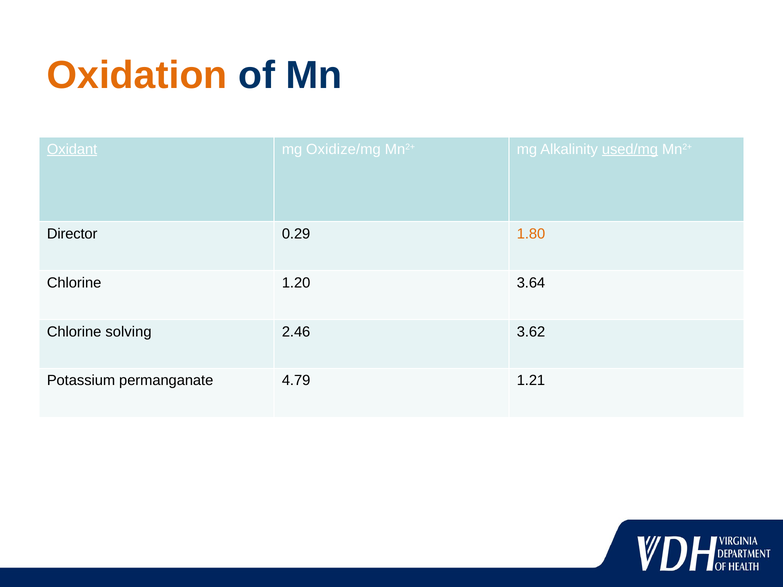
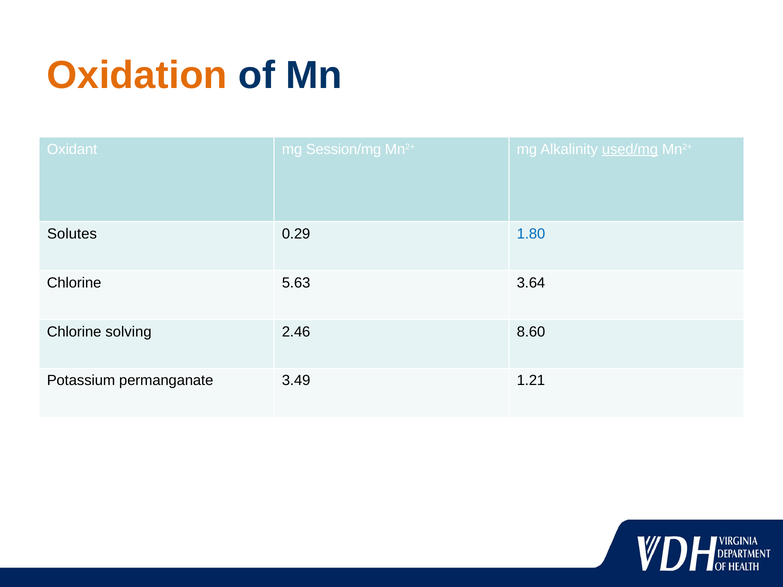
Oxidant underline: present -> none
Oxidize/mg: Oxidize/mg -> Session/mg
Director: Director -> Solutes
1.80 colour: orange -> blue
1.20: 1.20 -> 5.63
3.62: 3.62 -> 8.60
4.79: 4.79 -> 3.49
